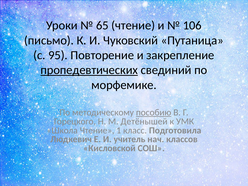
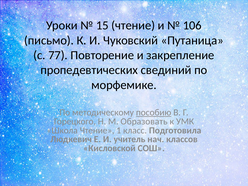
65: 65 -> 15
95: 95 -> 77
пропедевтических underline: present -> none
Детёнышей: Детёнышей -> Образовать
